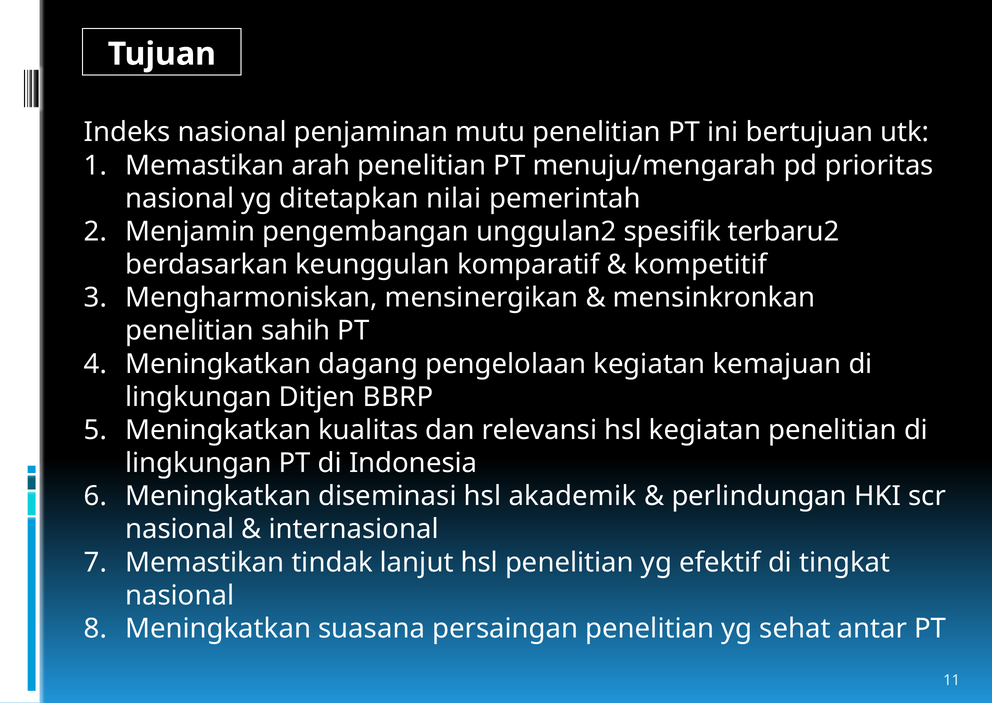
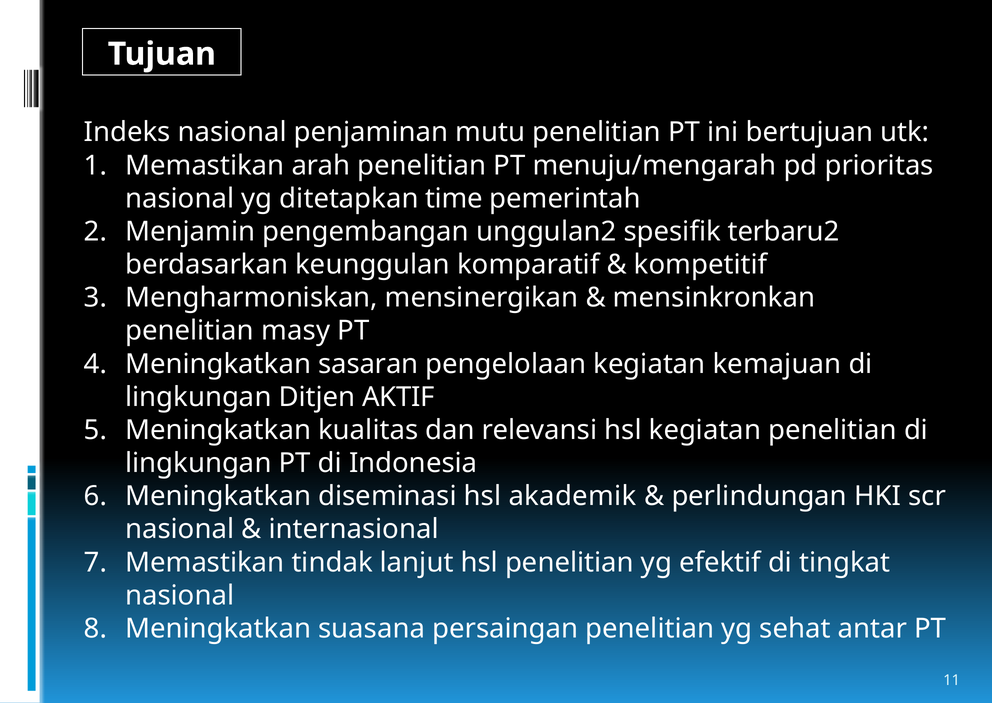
nilai: nilai -> time
sahih: sahih -> masy
dagang: dagang -> sasaran
BBRP: BBRP -> AKTIF
